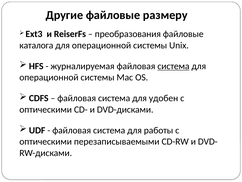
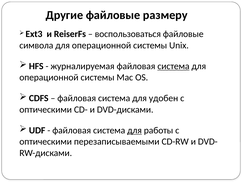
преобразования: преобразования -> воспользоваться
каталога: каталога -> символа
для at (135, 130) underline: none -> present
